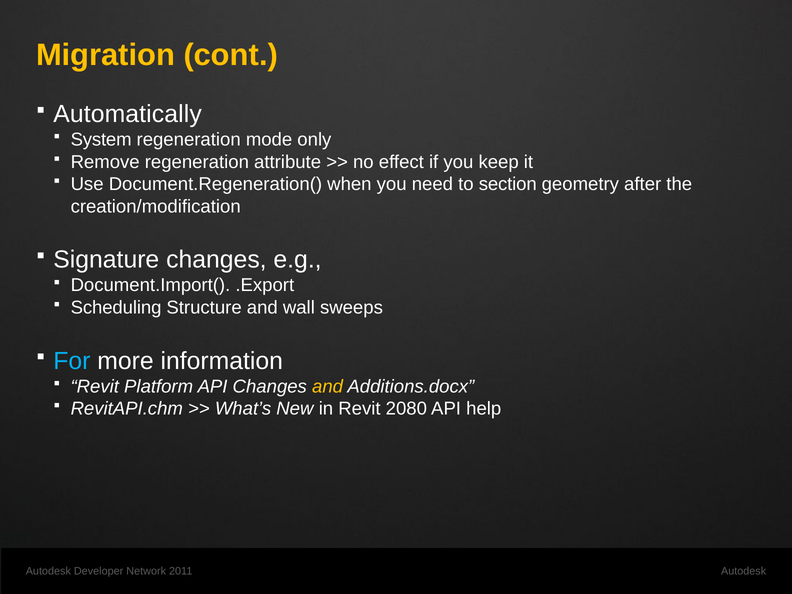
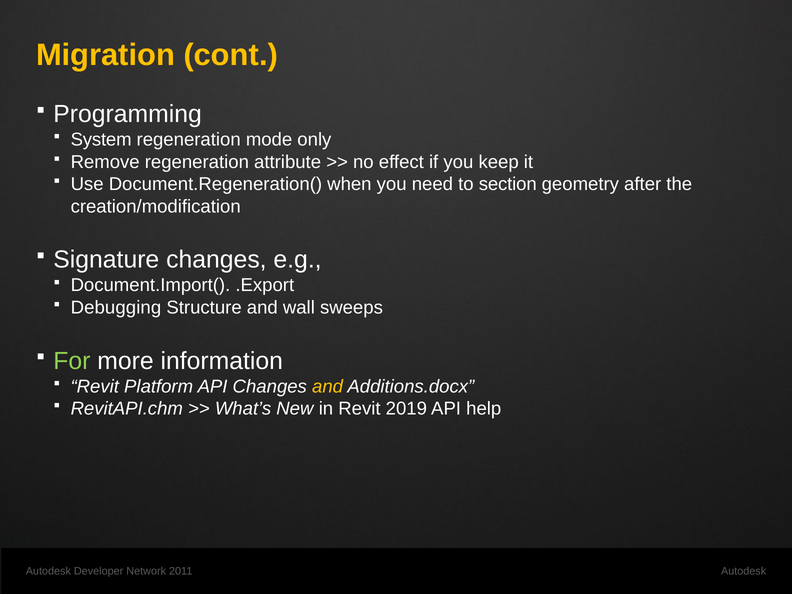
Automatically: Automatically -> Programming
Scheduling: Scheduling -> Debugging
For colour: light blue -> light green
2080: 2080 -> 2019
